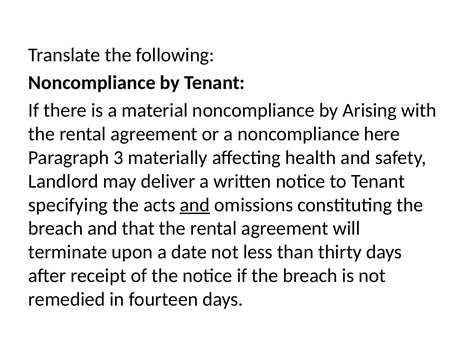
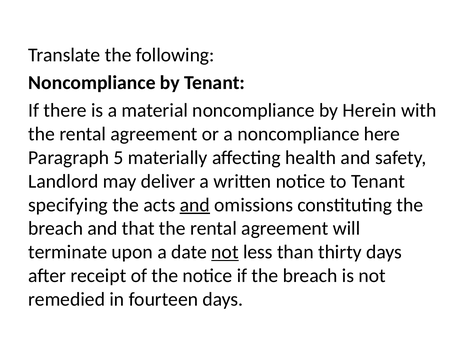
Arising: Arising -> Herein
3: 3 -> 5
not at (225, 252) underline: none -> present
